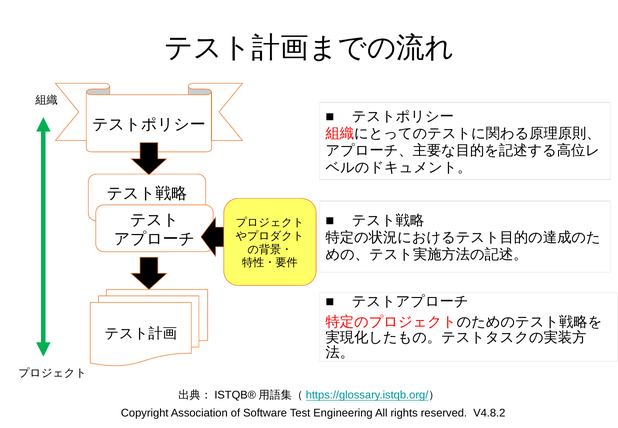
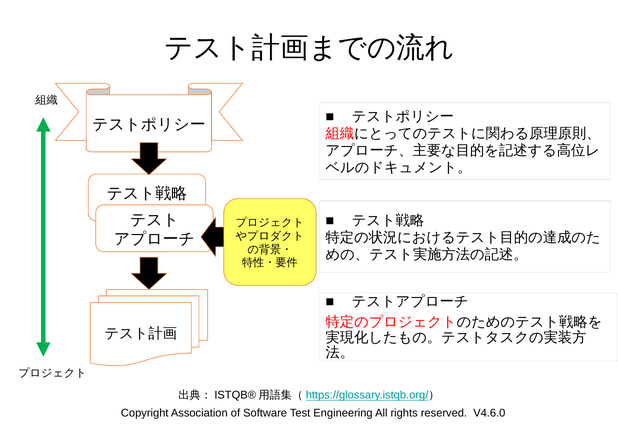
V4.8.2: V4.8.2 -> V4.6.0
